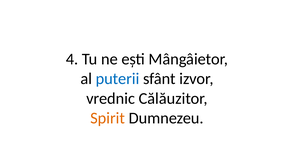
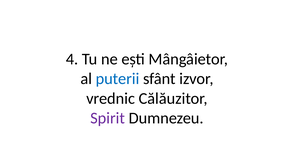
Spirit colour: orange -> purple
